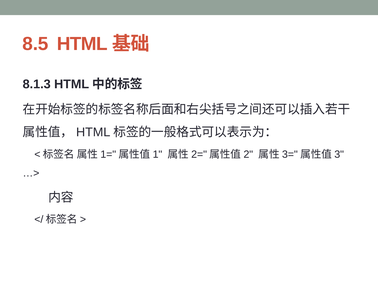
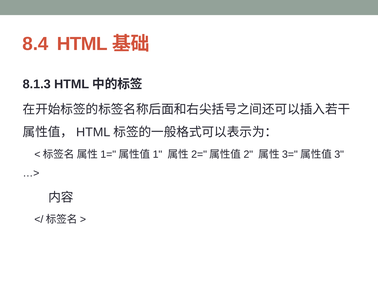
8.5: 8.5 -> 8.4
